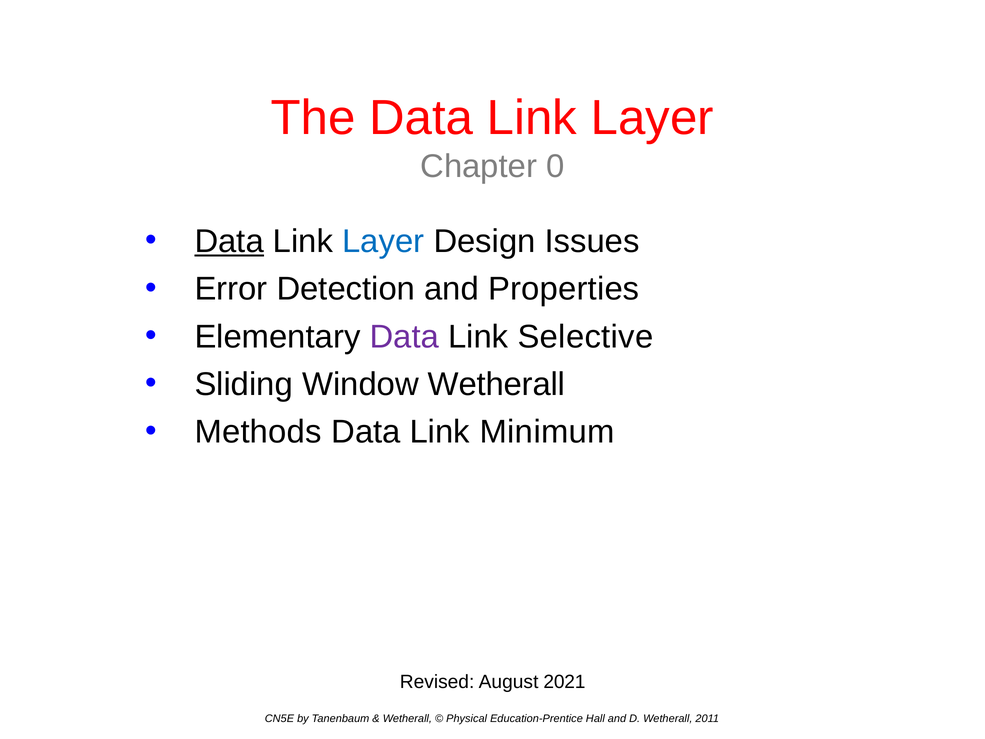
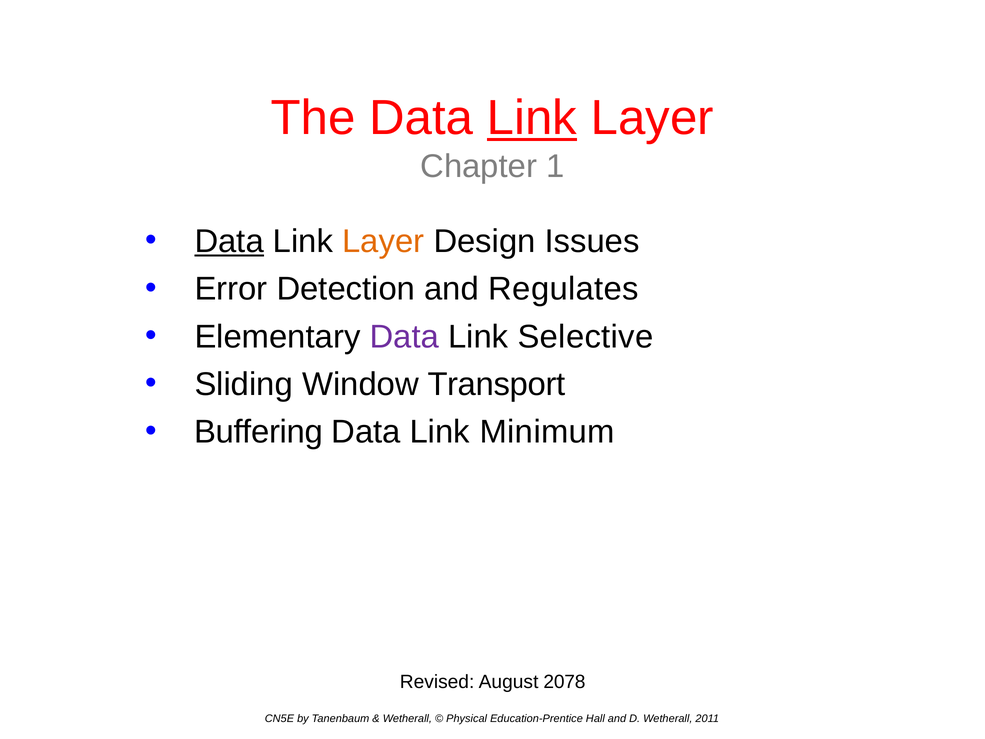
Link at (532, 118) underline: none -> present
0: 0 -> 1
Layer at (383, 241) colour: blue -> orange
Properties: Properties -> Regulates
Window Wetherall: Wetherall -> Transport
Methods: Methods -> Buffering
2021: 2021 -> 2078
